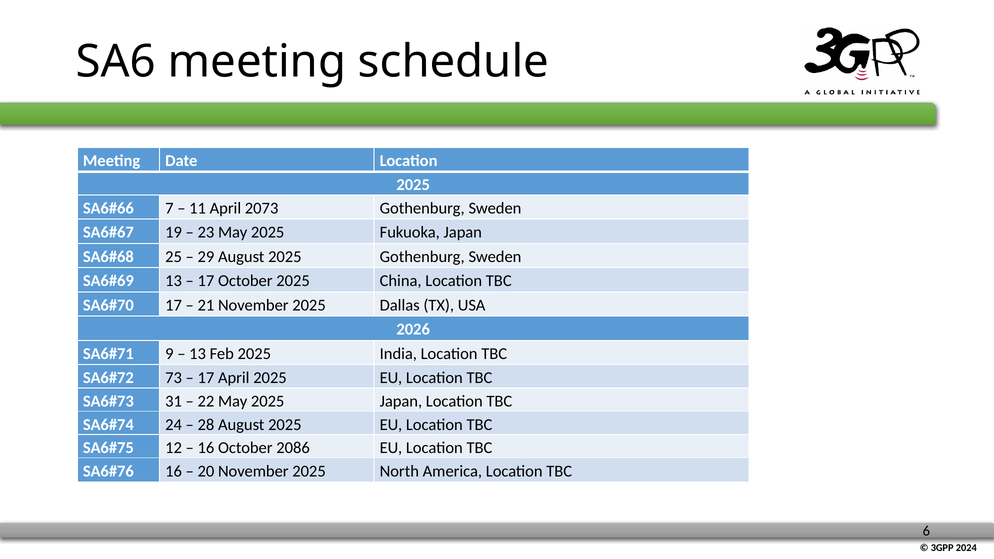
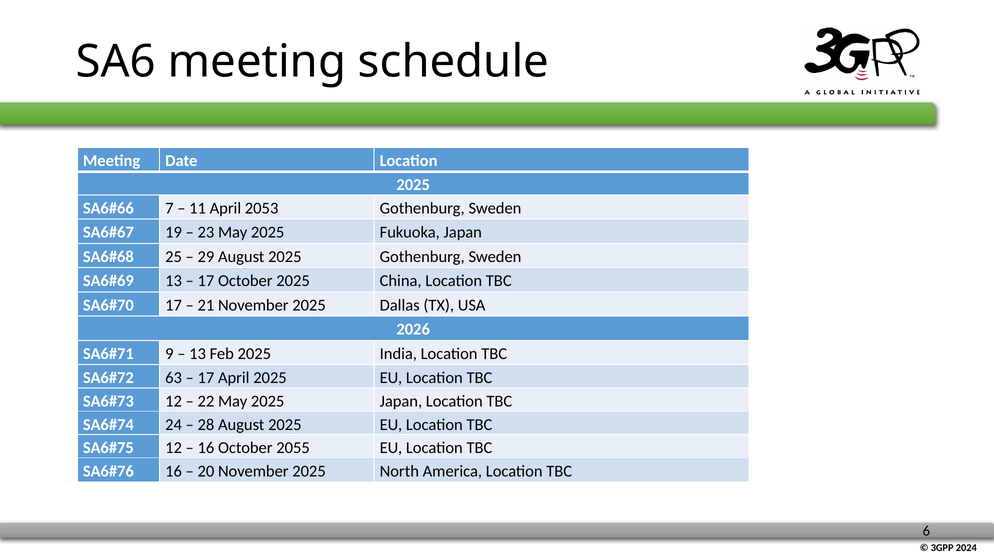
2073: 2073 -> 2053
73: 73 -> 63
31 at (174, 401): 31 -> 12
2086: 2086 -> 2055
